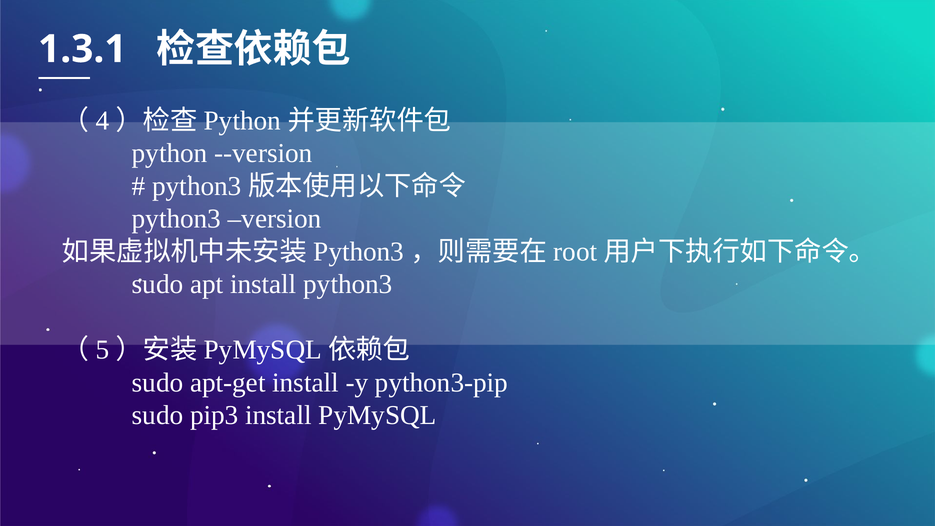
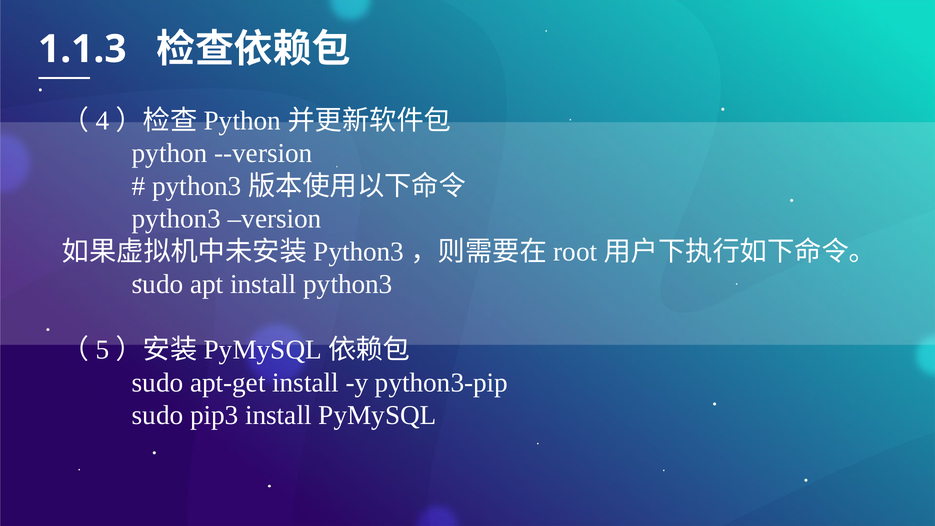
1.3.1: 1.3.1 -> 1.1.3
